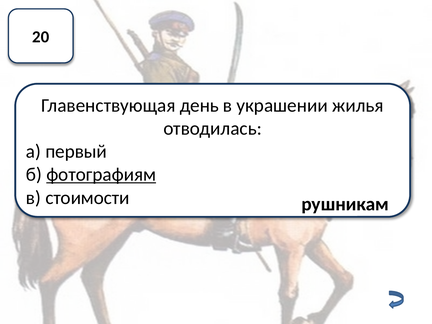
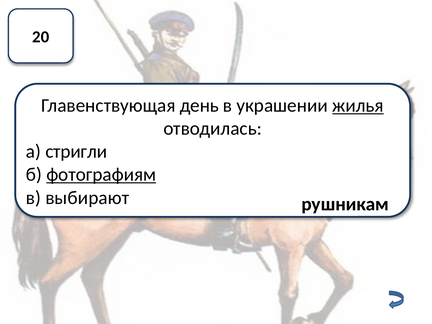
жилья underline: none -> present
первый: первый -> стригли
стоимости: стоимости -> выбирают
